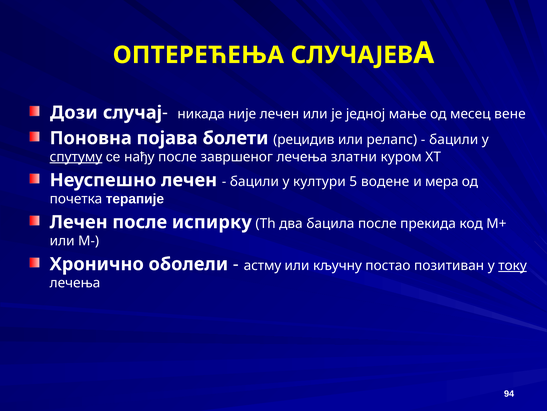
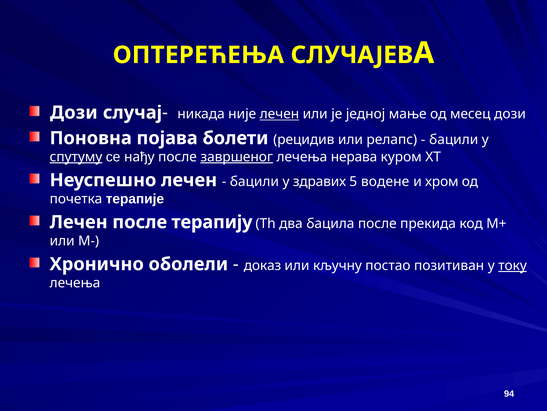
лечен at (279, 114) underline: none -> present
месец вене: вене -> дози
завршеног underline: none -> present
златни: златни -> нерава
култури: култури -> здравих
мера: мера -> хром
испирку: испирку -> терапију
астму: астму -> доказ
